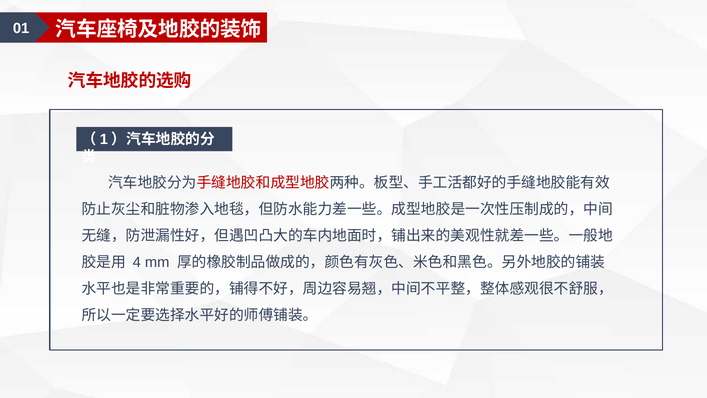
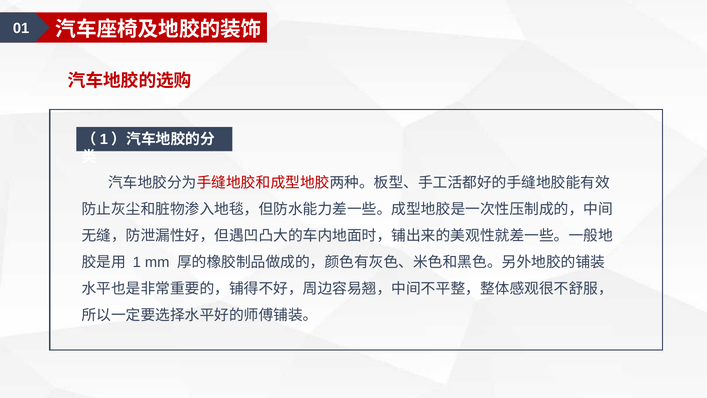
4: 4 -> 1
